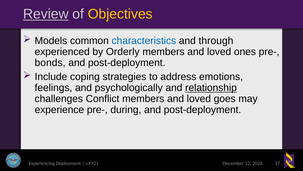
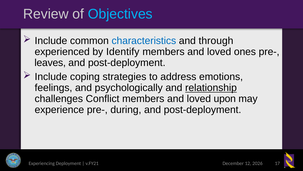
Review underline: present -> none
Objectives colour: yellow -> light blue
Models at (51, 41): Models -> Include
Orderly: Orderly -> Identify
bonds: bonds -> leaves
goes: goes -> upon
